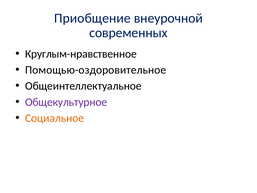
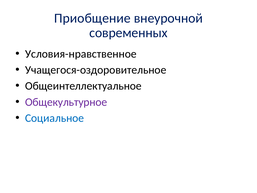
Круглым-нравственное: Круглым-нравственное -> Условия-нравственное
Помощью-оздоровительное: Помощью-оздоровительное -> Учащегося-оздоровительное
Социальное colour: orange -> blue
